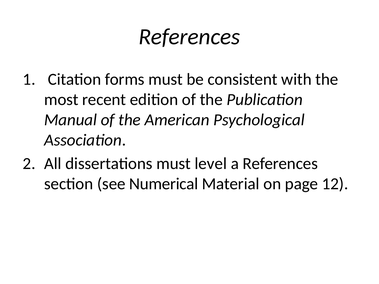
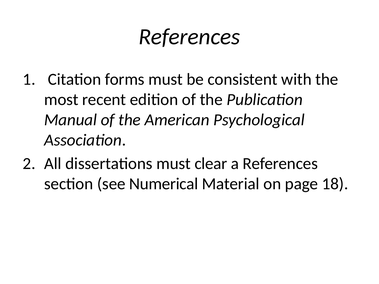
level: level -> clear
12: 12 -> 18
